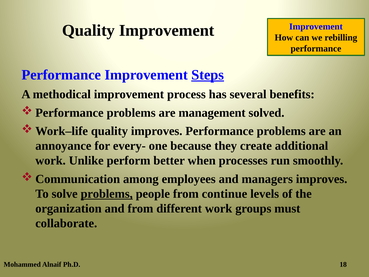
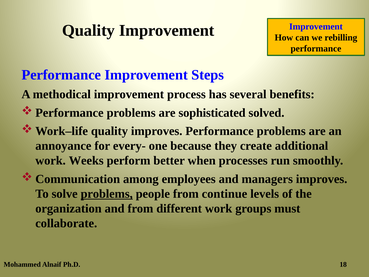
Steps underline: present -> none
management: management -> sophisticated
Unlike: Unlike -> Weeks
